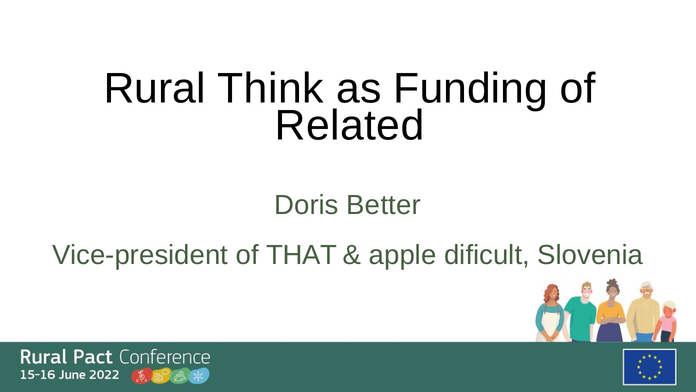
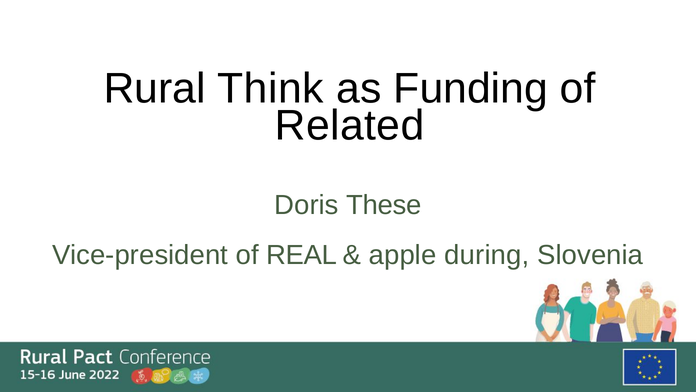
Better: Better -> These
THAT: THAT -> REAL
dificult: dificult -> during
